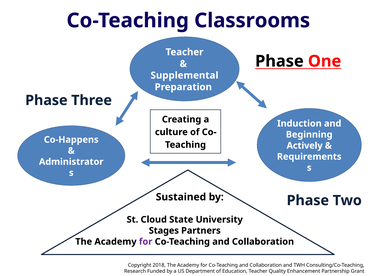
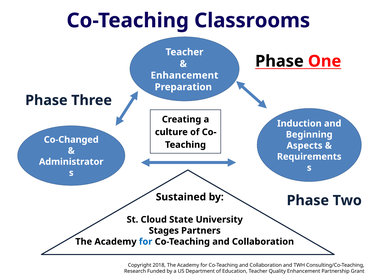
Supplemental at (184, 75): Supplemental -> Enhancement
Co-Happens: Co-Happens -> Co-Changed
Actively: Actively -> Aspects
for at (146, 242) colour: purple -> blue
